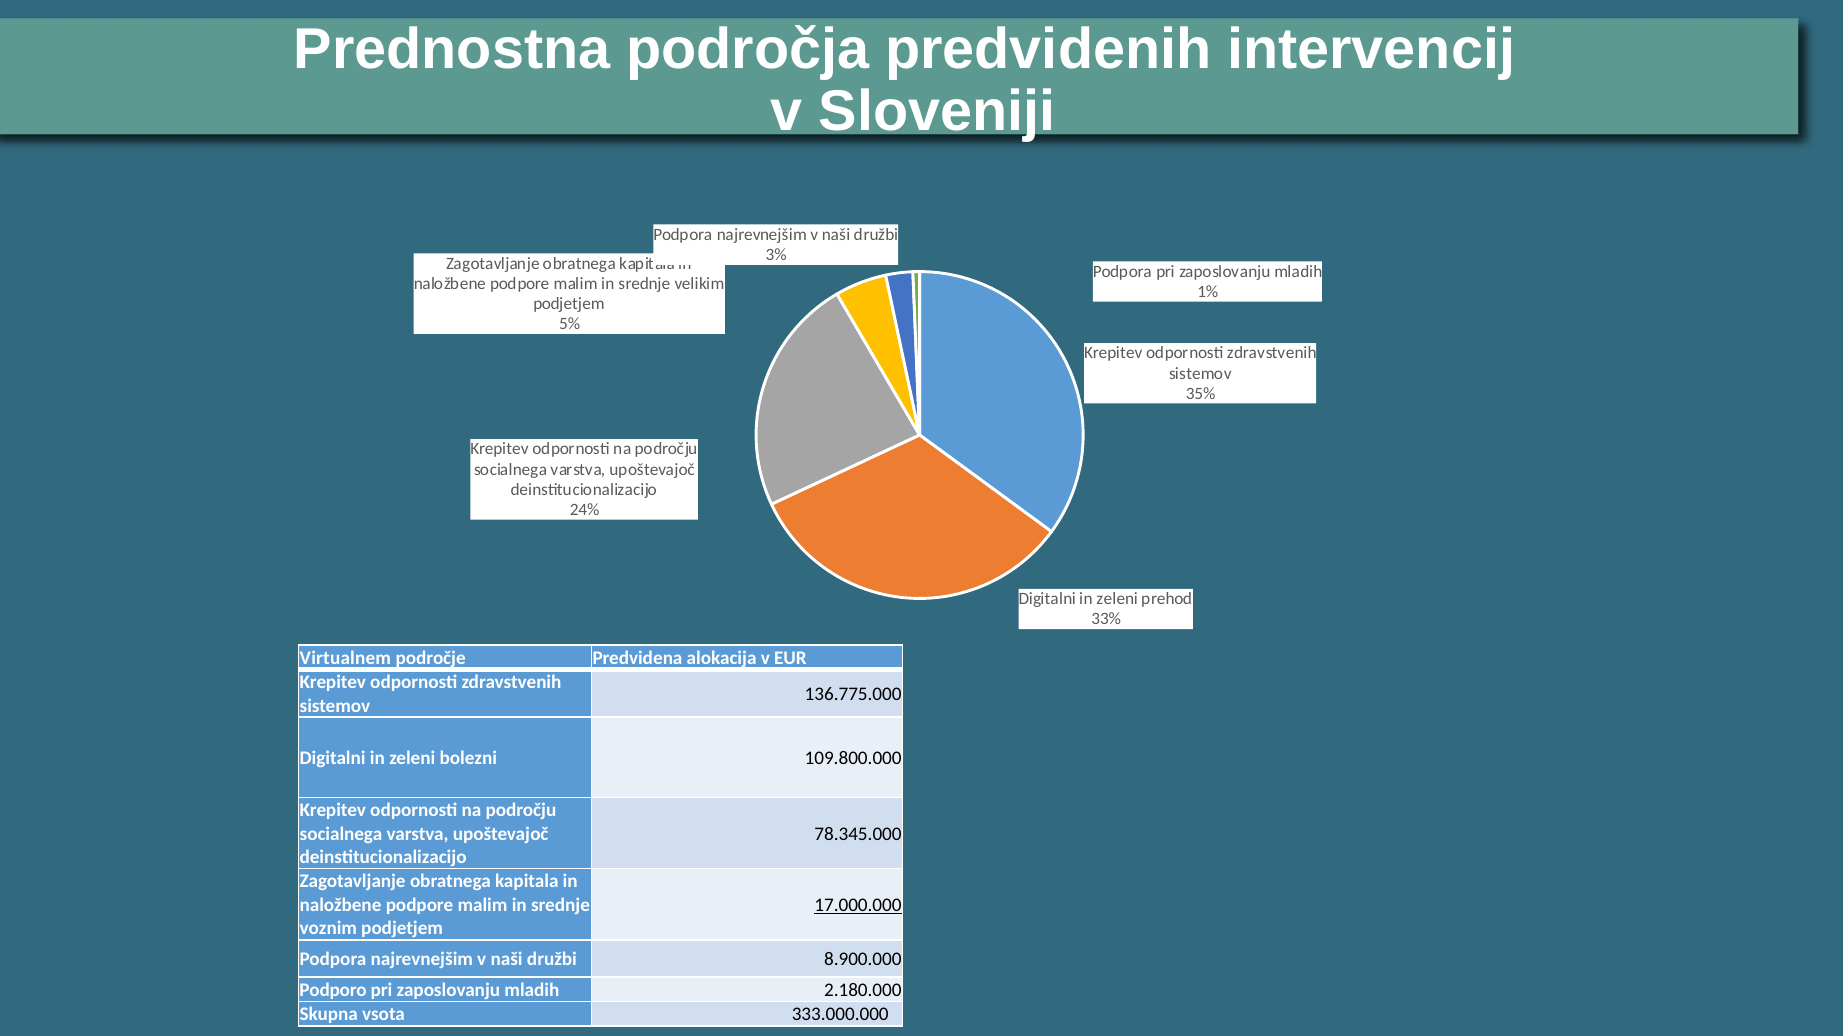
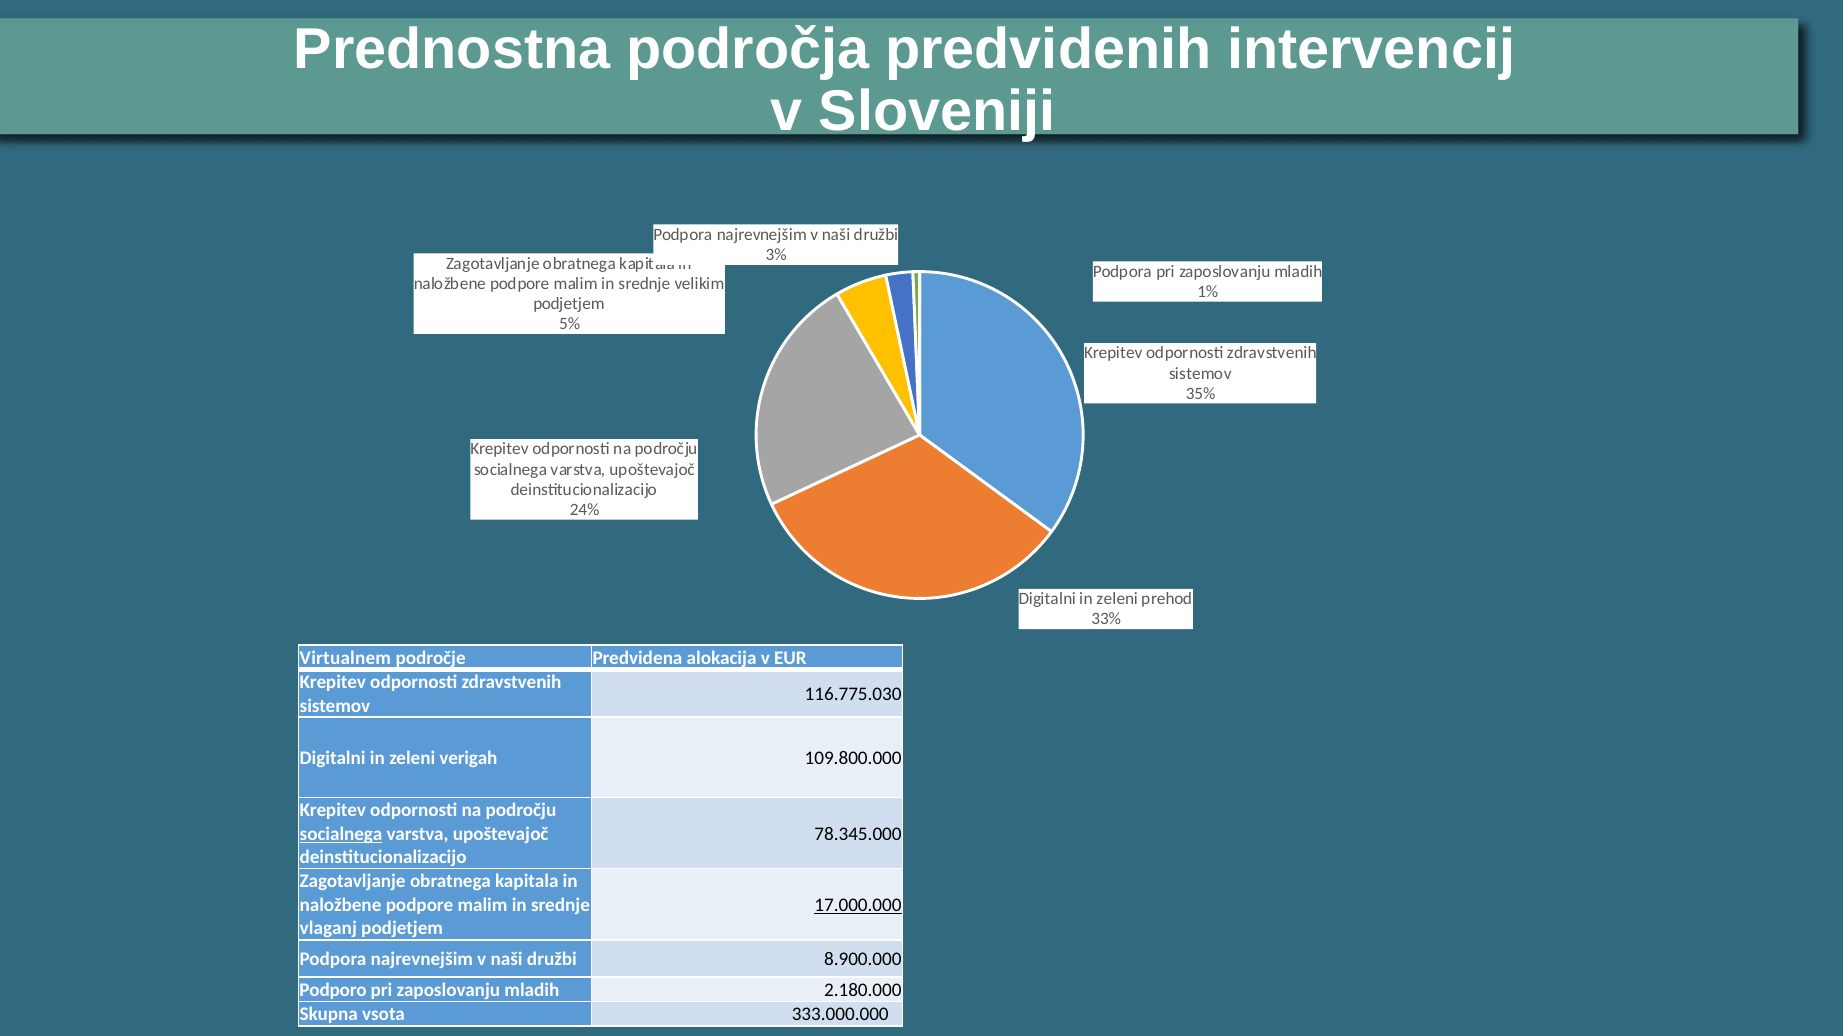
136.775.000: 136.775.000 -> 116.775.030
bolezni: bolezni -> verigah
socialnega at (341, 834) underline: none -> present
voznim: voznim -> vlaganj
